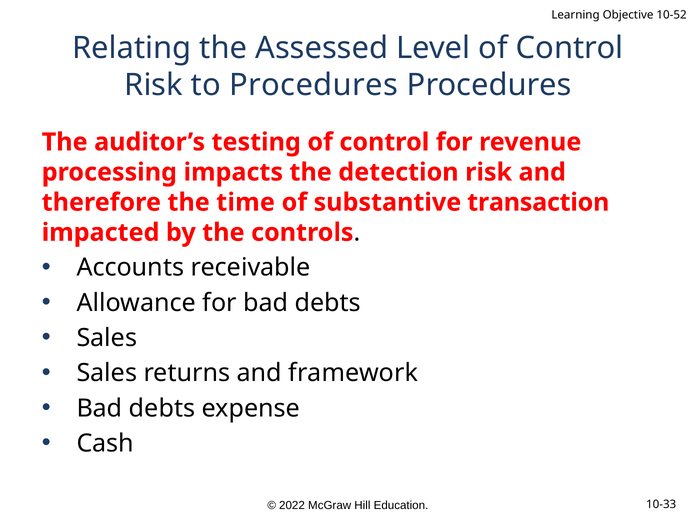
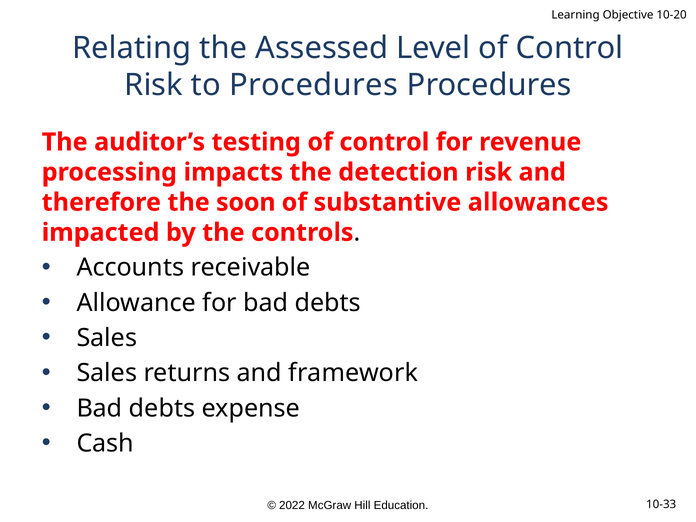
10-52: 10-52 -> 10-20
time: time -> soon
transaction: transaction -> allowances
